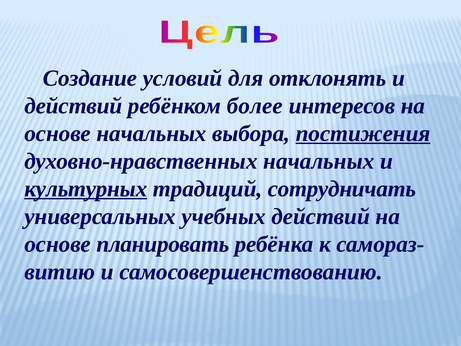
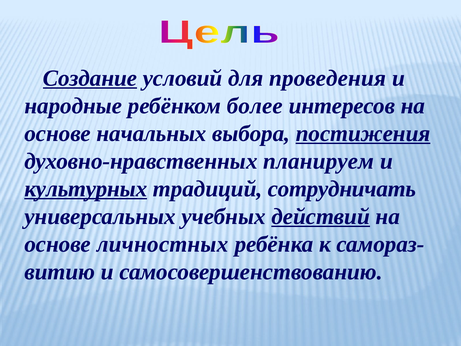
Создание underline: none -> present
отклонять: отклонять -> проведения
действий at (73, 106): действий -> народные
духовно-нравственных начальных: начальных -> планируем
действий at (321, 216) underline: none -> present
планировать: планировать -> личностных
